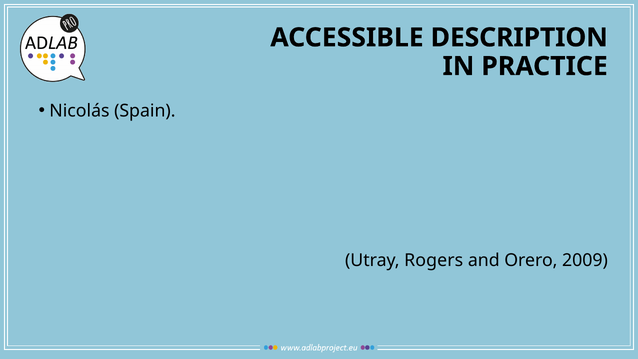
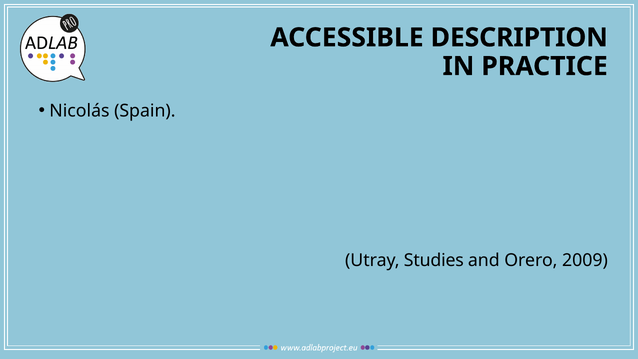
Rogers: Rogers -> Studies
